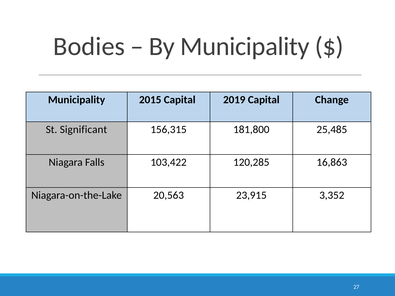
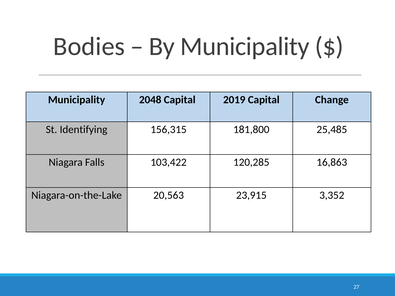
2015: 2015 -> 2048
Significant: Significant -> Identifying
